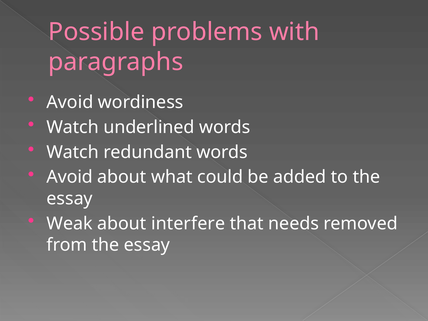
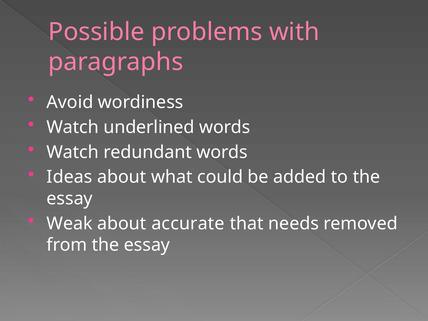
Avoid at (70, 177): Avoid -> Ideas
interfere: interfere -> accurate
